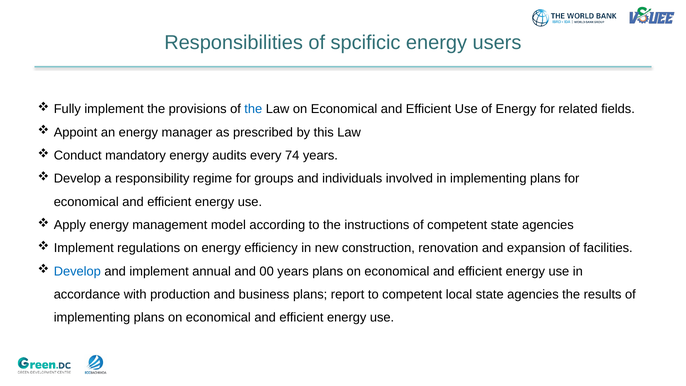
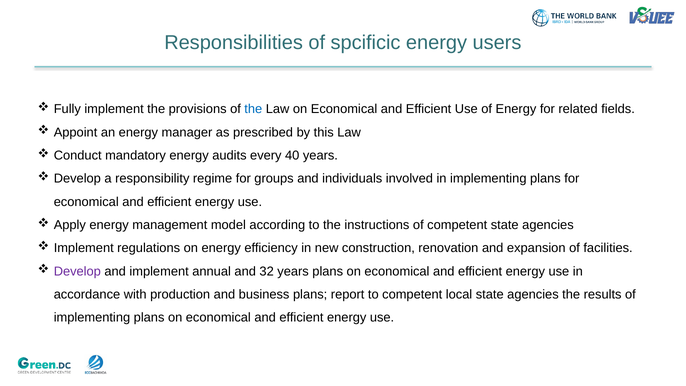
74: 74 -> 40
Develop at (77, 271) colour: blue -> purple
00: 00 -> 32
